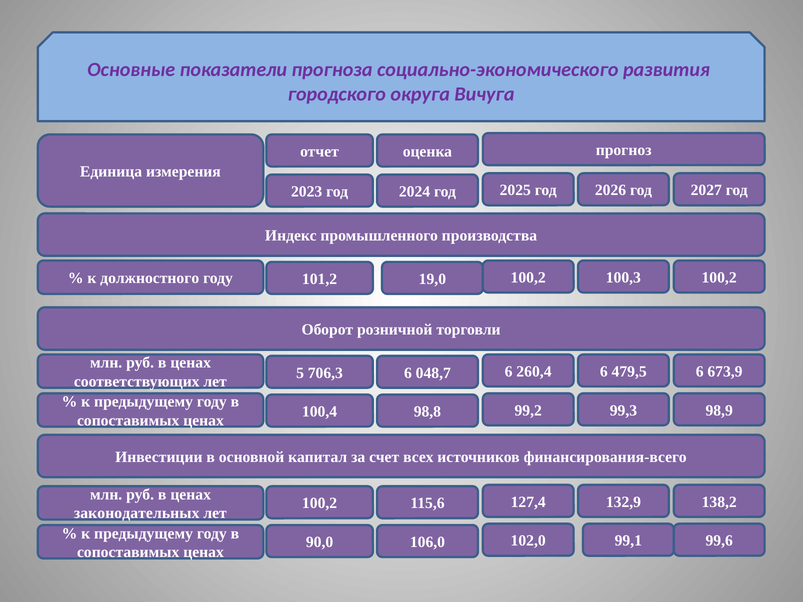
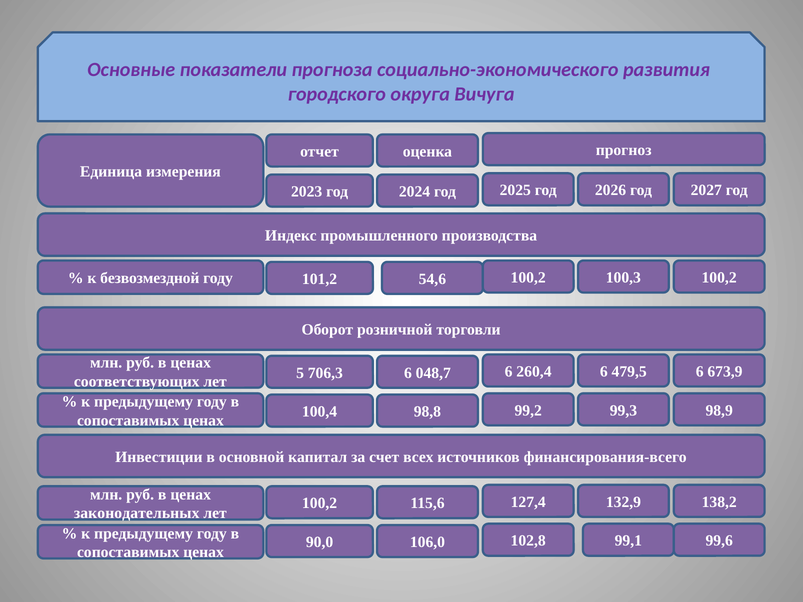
должностного: должностного -> безвозмездной
19,0: 19,0 -> 54,6
102,0: 102,0 -> 102,8
